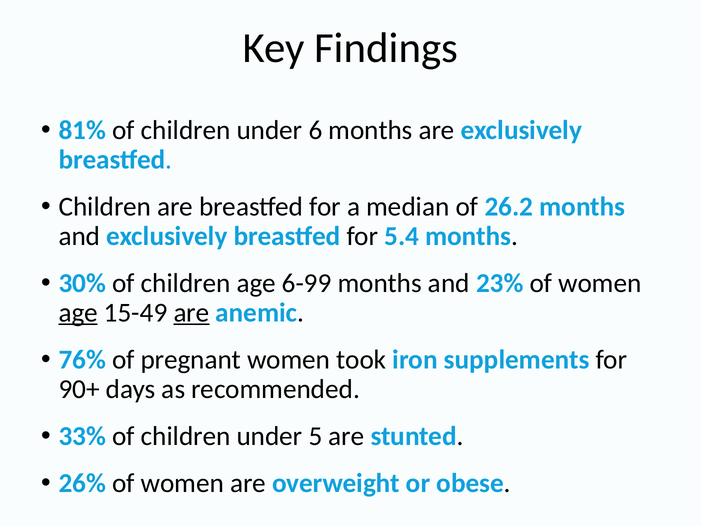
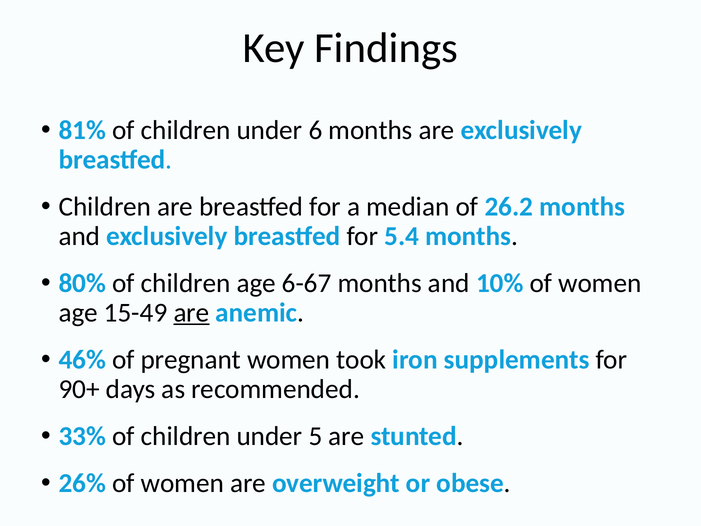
30%: 30% -> 80%
6-99: 6-99 -> 6-67
23%: 23% -> 10%
age at (78, 313) underline: present -> none
76%: 76% -> 46%
